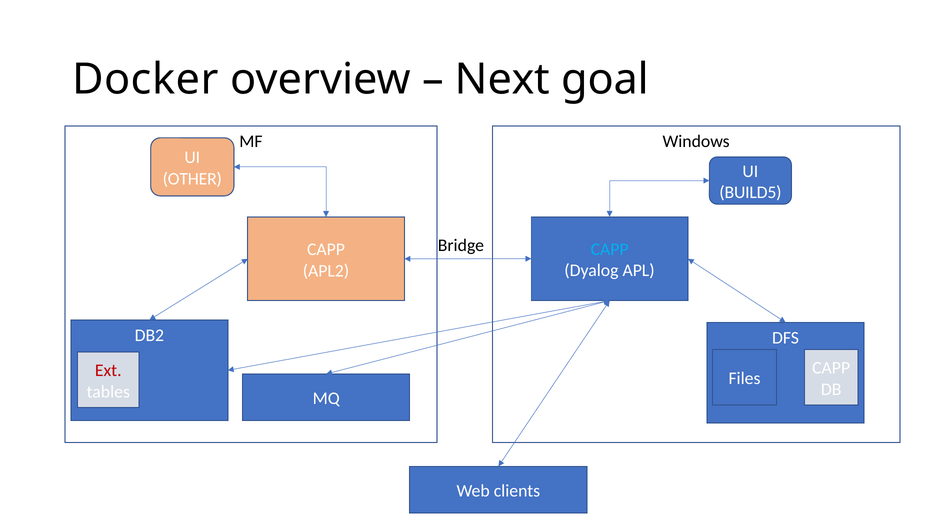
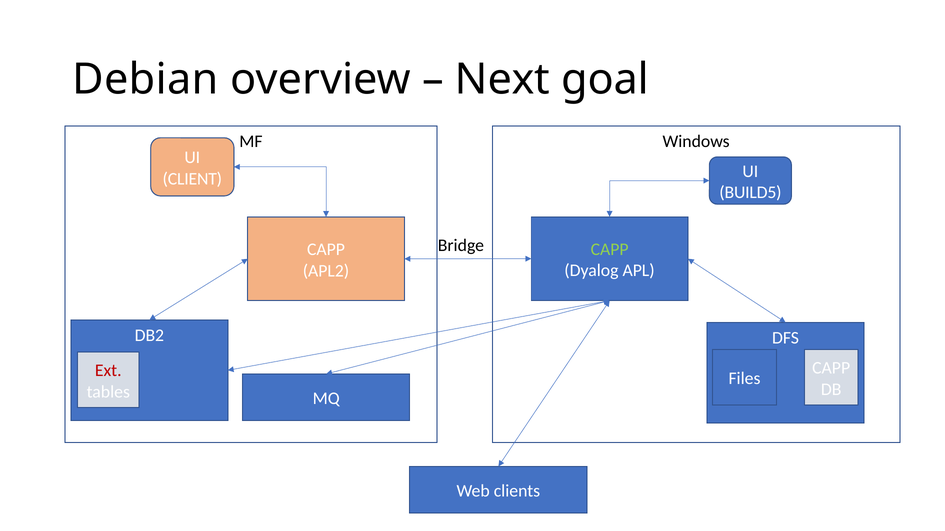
Docker: Docker -> Debian
OTHER: OTHER -> CLIENT
CAPP at (610, 250) colour: light blue -> light green
